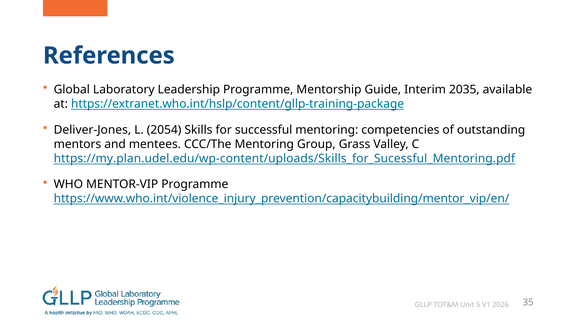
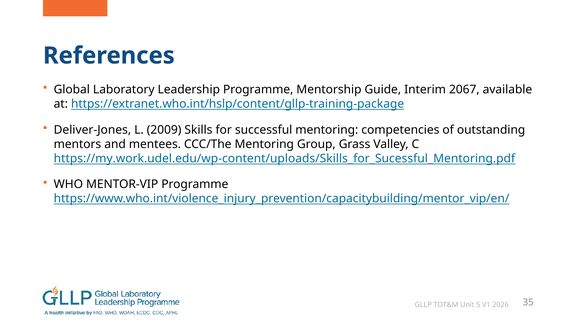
2035: 2035 -> 2067
2054: 2054 -> 2009
https://my.plan.udel.edu/wp-content/uploads/Skills_for_Sucessful_Mentoring.pdf: https://my.plan.udel.edu/wp-content/uploads/Skills_for_Sucessful_Mentoring.pdf -> https://my.work.udel.edu/wp-content/uploads/Skills_for_Sucessful_Mentoring.pdf
